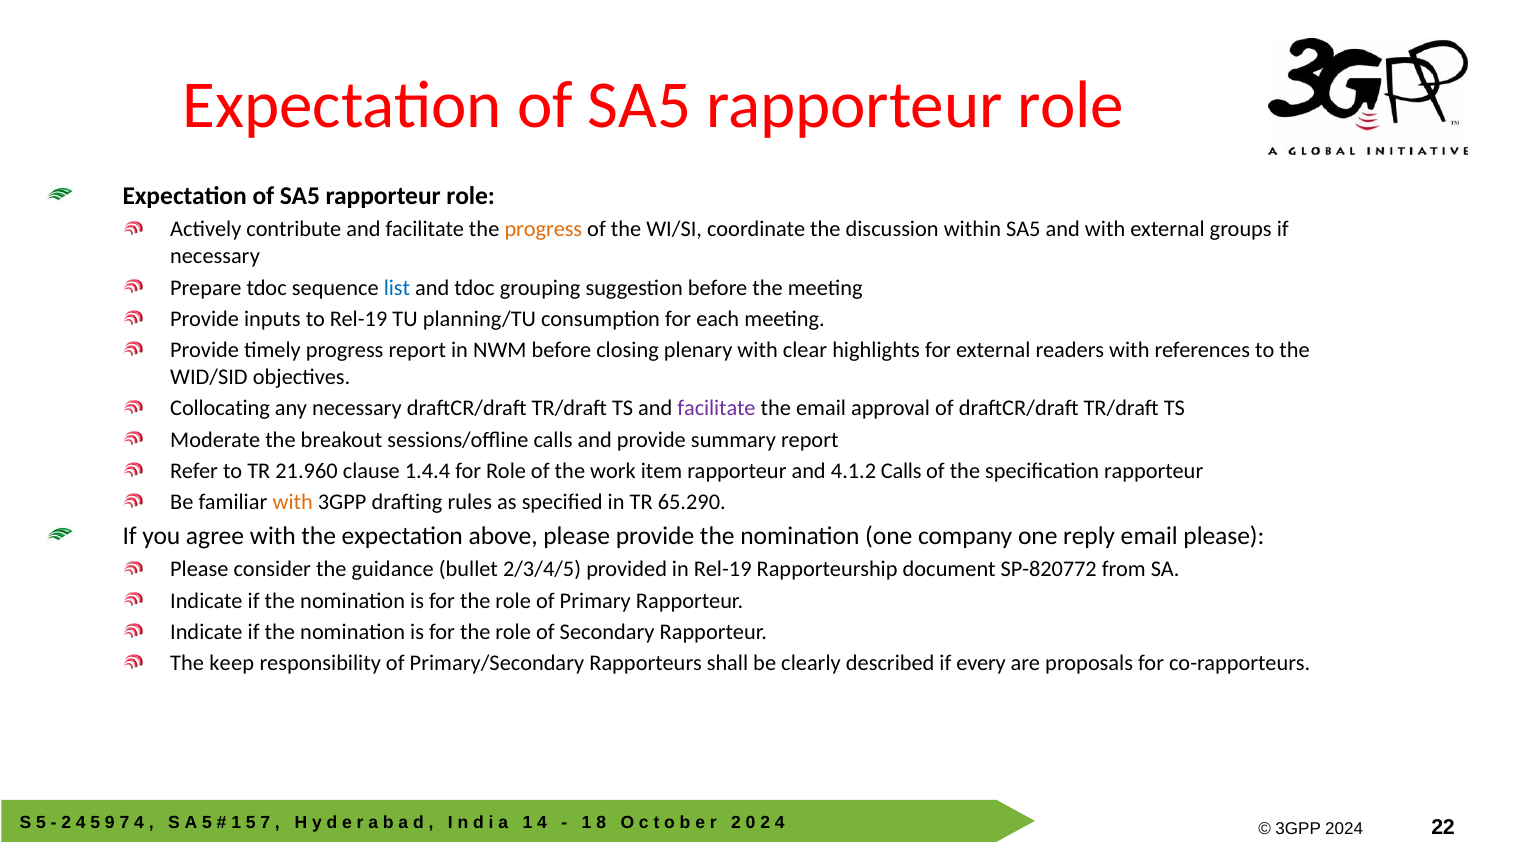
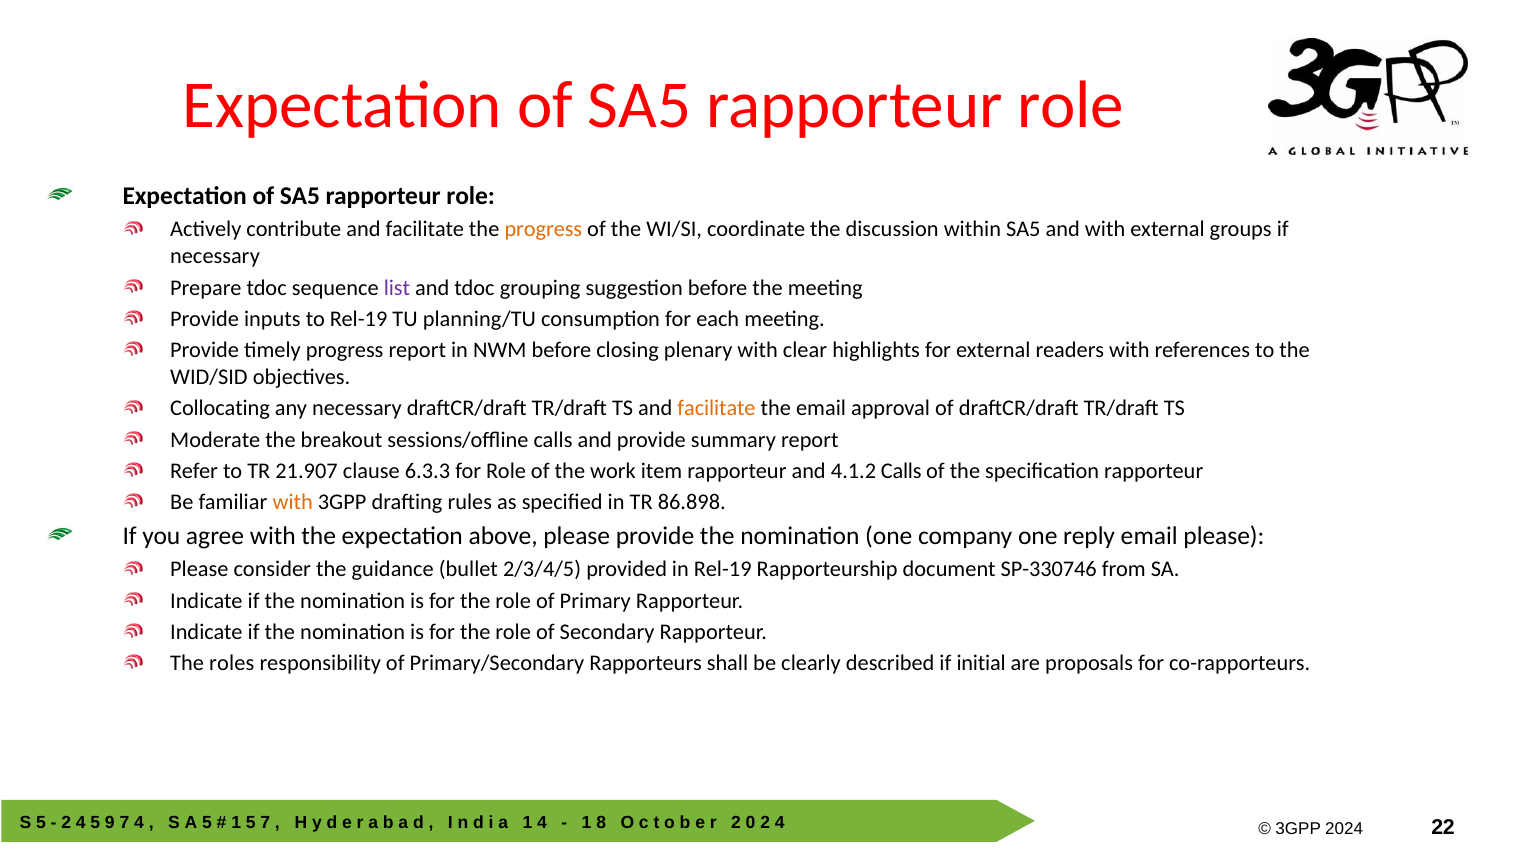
list colour: blue -> purple
facilitate at (717, 408) colour: purple -> orange
21.960: 21.960 -> 21.907
1.4.4: 1.4.4 -> 6.3.3
65.290: 65.290 -> 86.898
SP-820772: SP-820772 -> SP-330746
keep: keep -> roles
every: every -> initial
